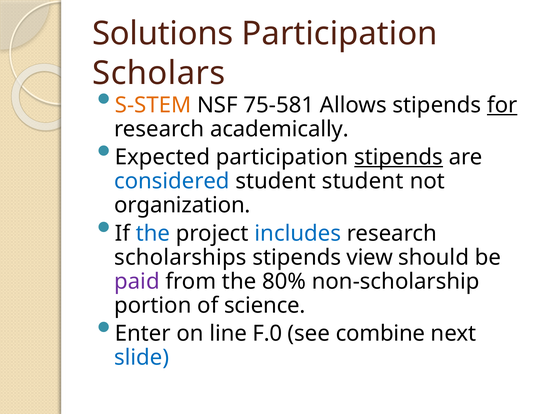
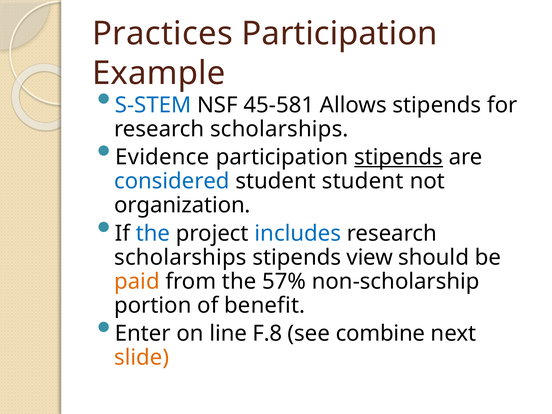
Solutions: Solutions -> Practices
Scholars: Scholars -> Example
S-STEM colour: orange -> blue
75-581: 75-581 -> 45-581
for underline: present -> none
academically at (279, 129): academically -> scholarships
Expected: Expected -> Evidence
paid colour: purple -> orange
80%: 80% -> 57%
science: science -> benefit
F.0: F.0 -> F.8
slide colour: blue -> orange
